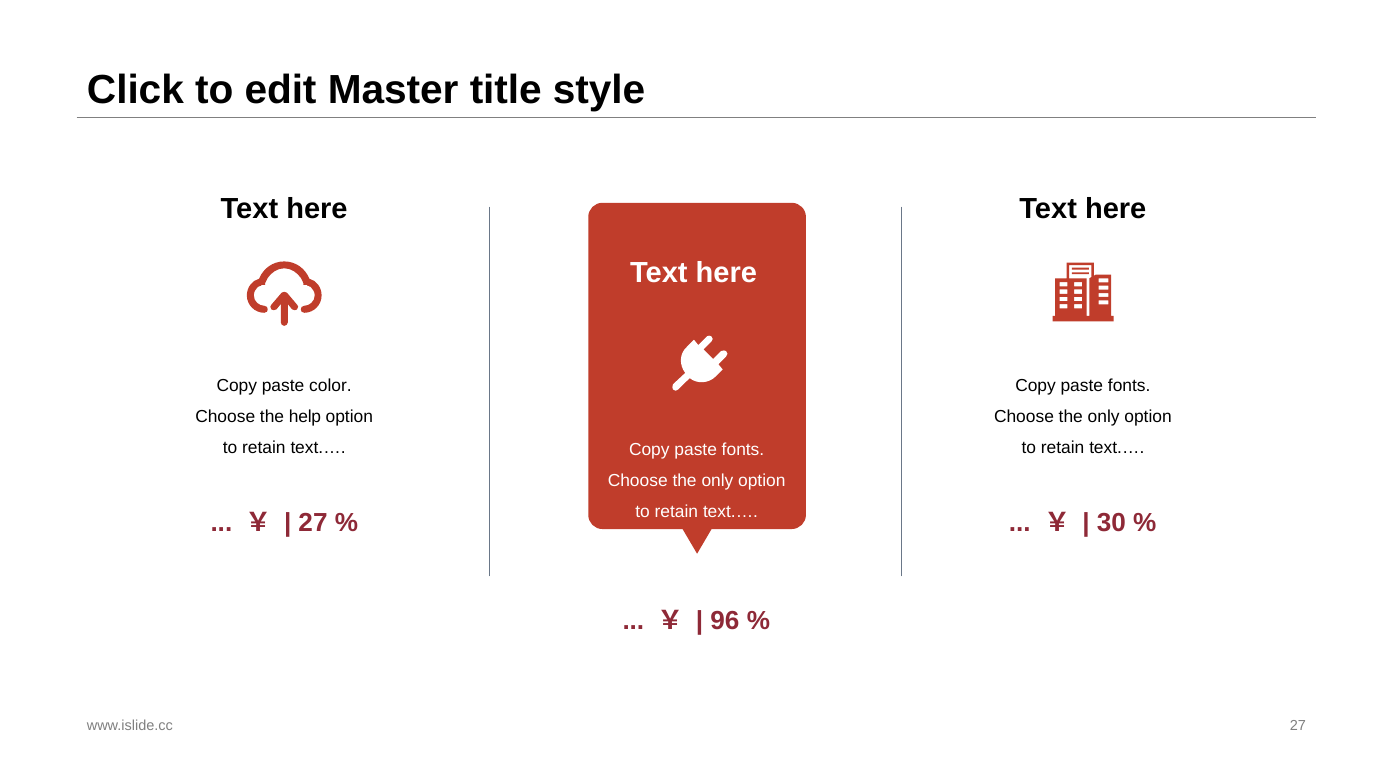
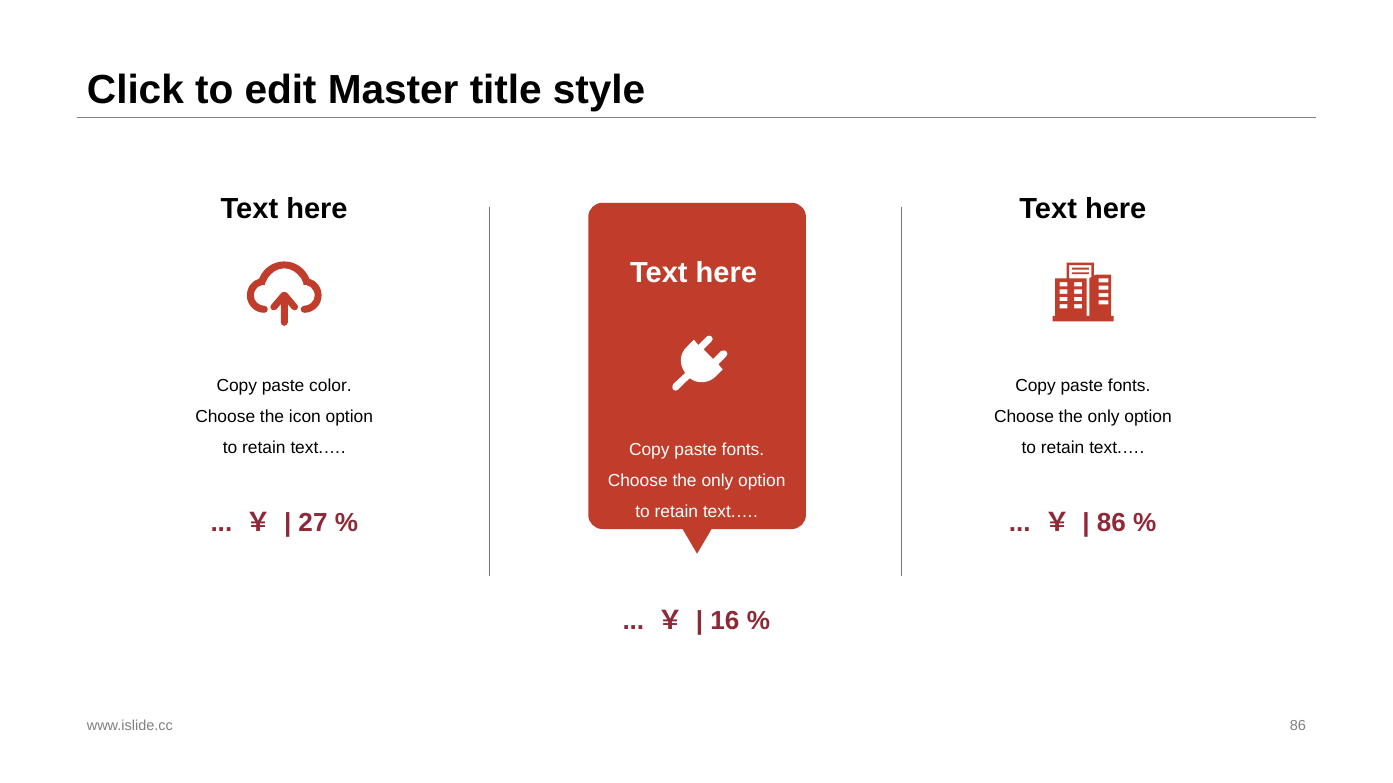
help: help -> icon
30 at (1111, 524): 30 -> 86
96: 96 -> 16
www.islide.cc 27: 27 -> 86
